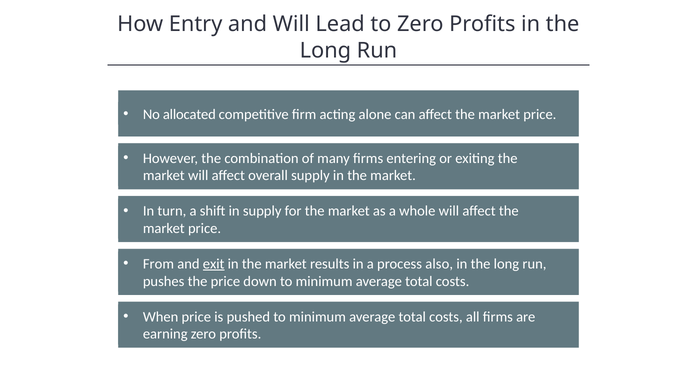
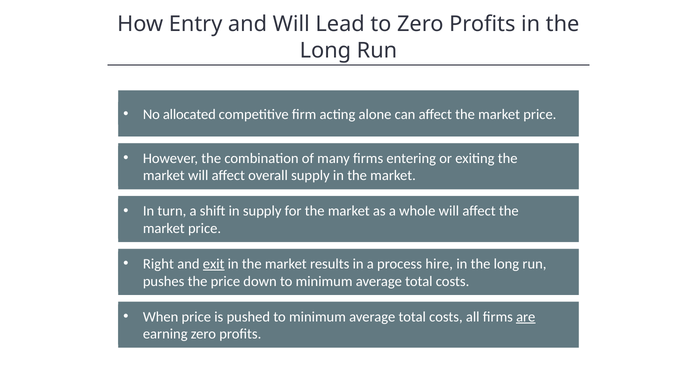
From: From -> Right
also: also -> hire
are underline: none -> present
